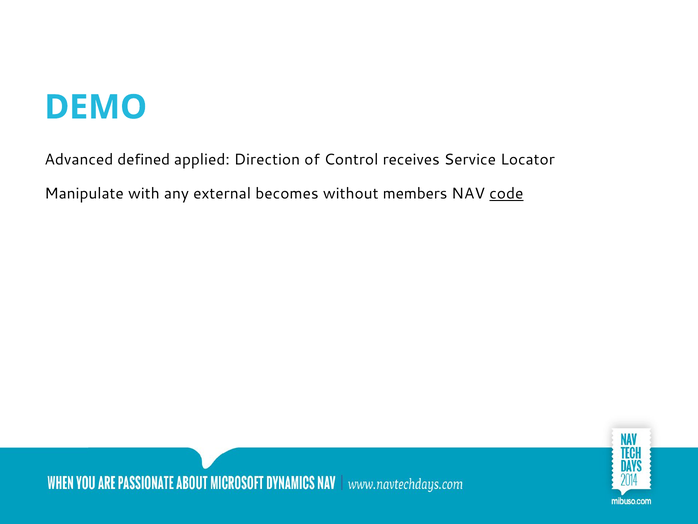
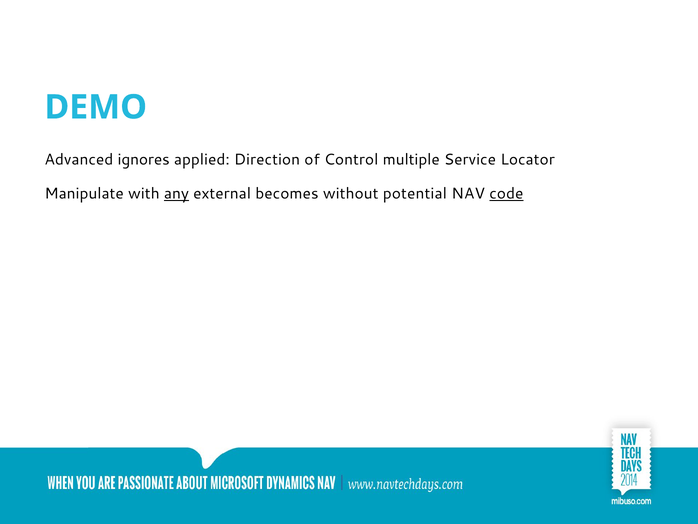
defined: defined -> ignores
receives: receives -> multiple
any underline: none -> present
members: members -> potential
